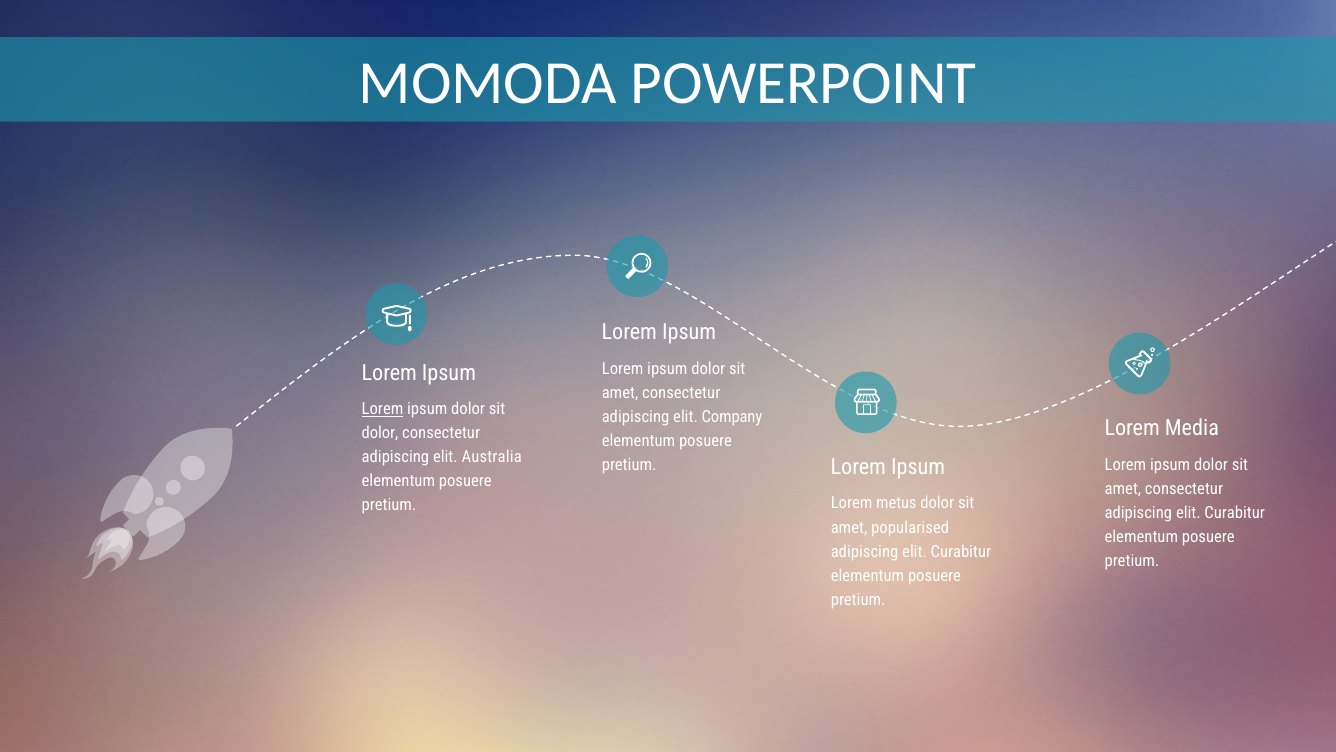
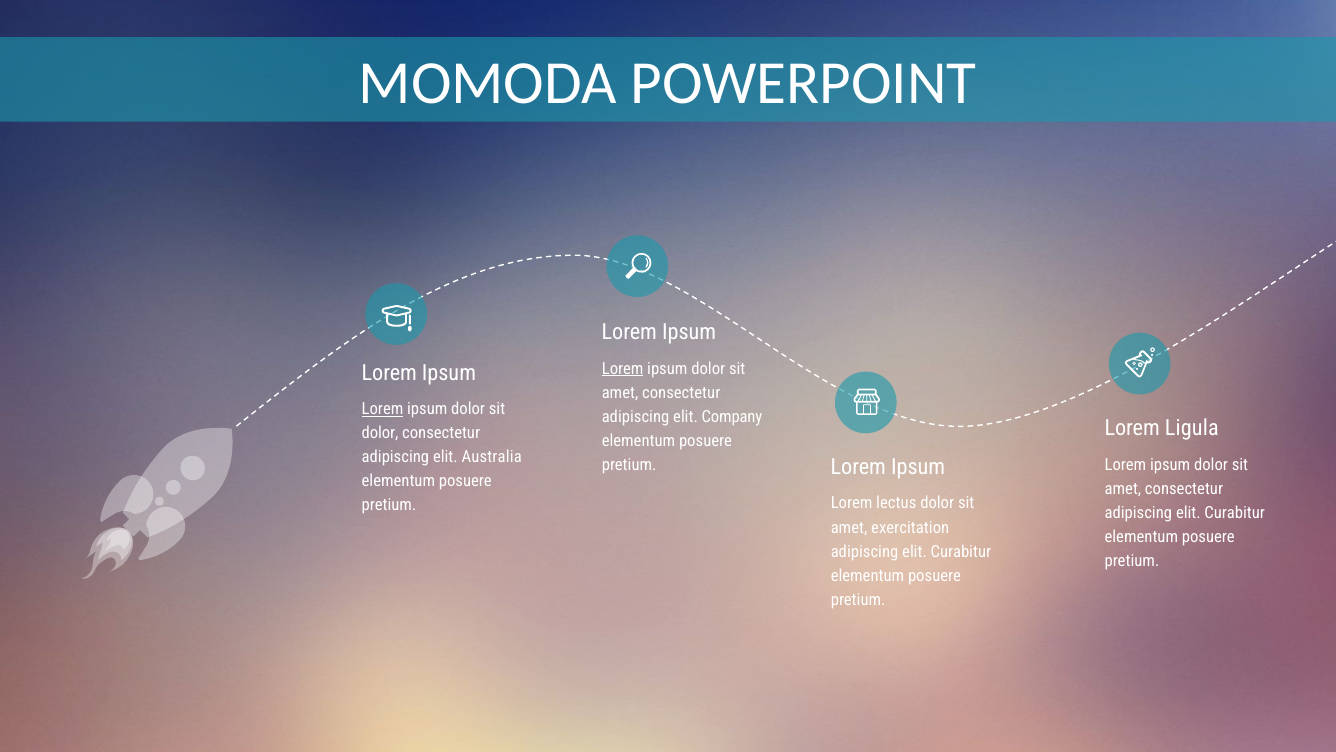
Lorem at (623, 368) underline: none -> present
Media: Media -> Ligula
metus: metus -> lectus
popularised: popularised -> exercitation
